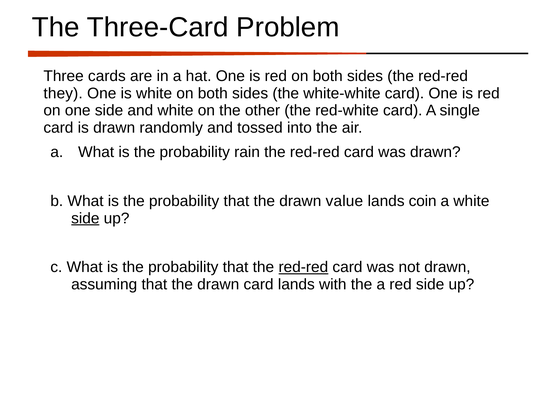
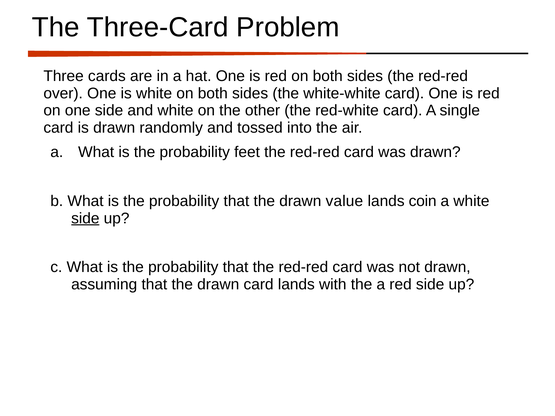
they: they -> over
rain: rain -> feet
red-red at (303, 267) underline: present -> none
